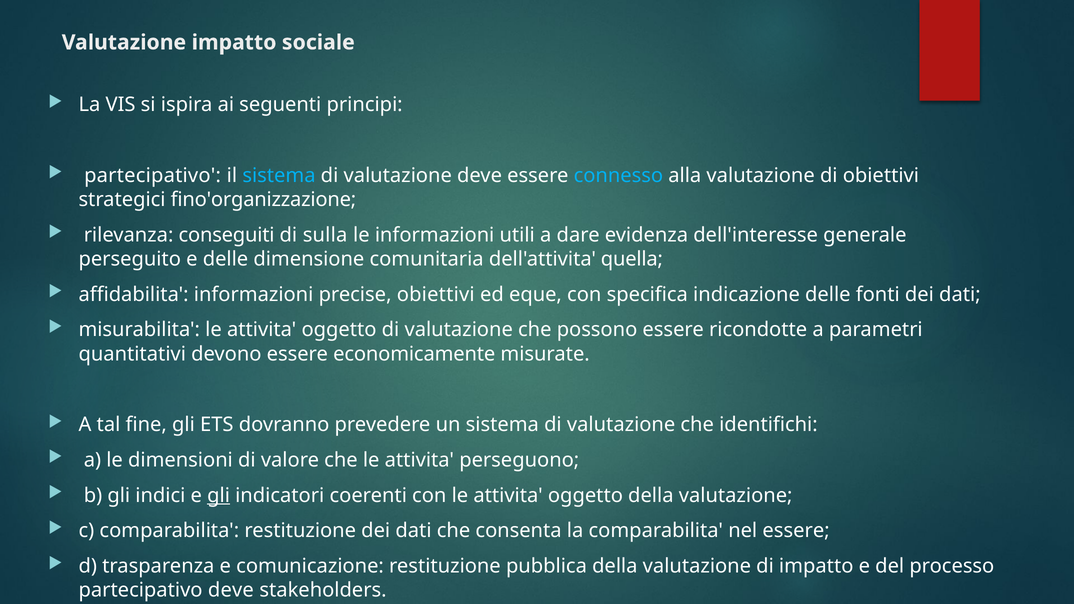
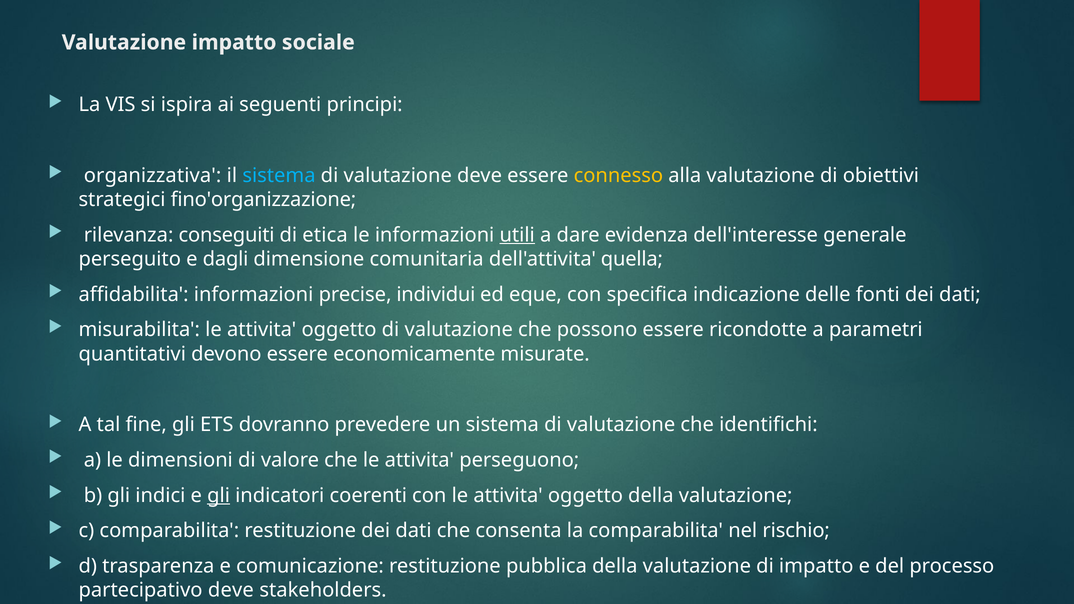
partecipativo at (153, 176): partecipativo -> organizzativa
connesso colour: light blue -> yellow
sulla: sulla -> etica
utili underline: none -> present
e delle: delle -> dagli
precise obiettivi: obiettivi -> individui
nel essere: essere -> rischio
